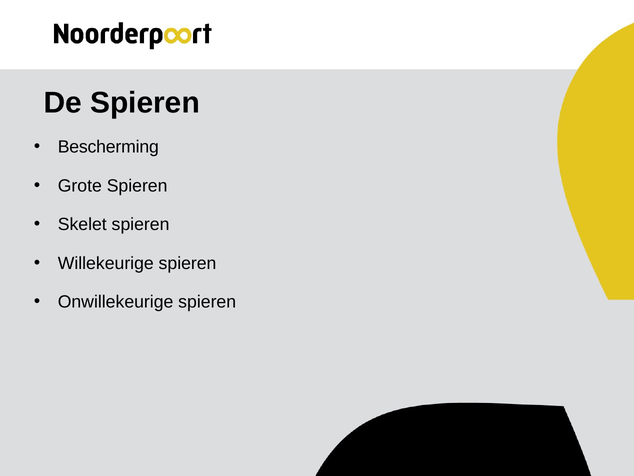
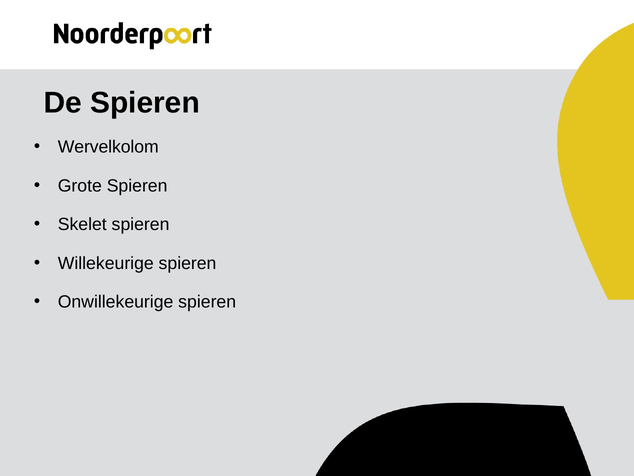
Bescherming: Bescherming -> Wervelkolom
